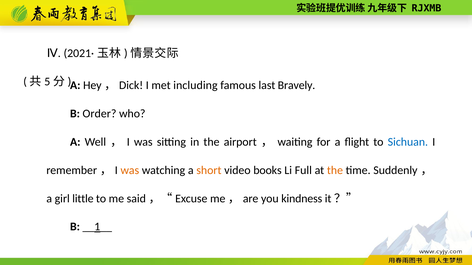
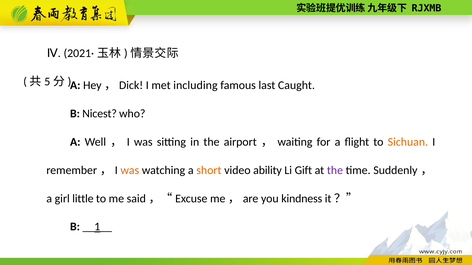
Bravely: Bravely -> Caught
Order: Order -> Nicest
Sichuan colour: blue -> orange
books: books -> ability
Full: Full -> Gift
the at (335, 171) colour: orange -> purple
